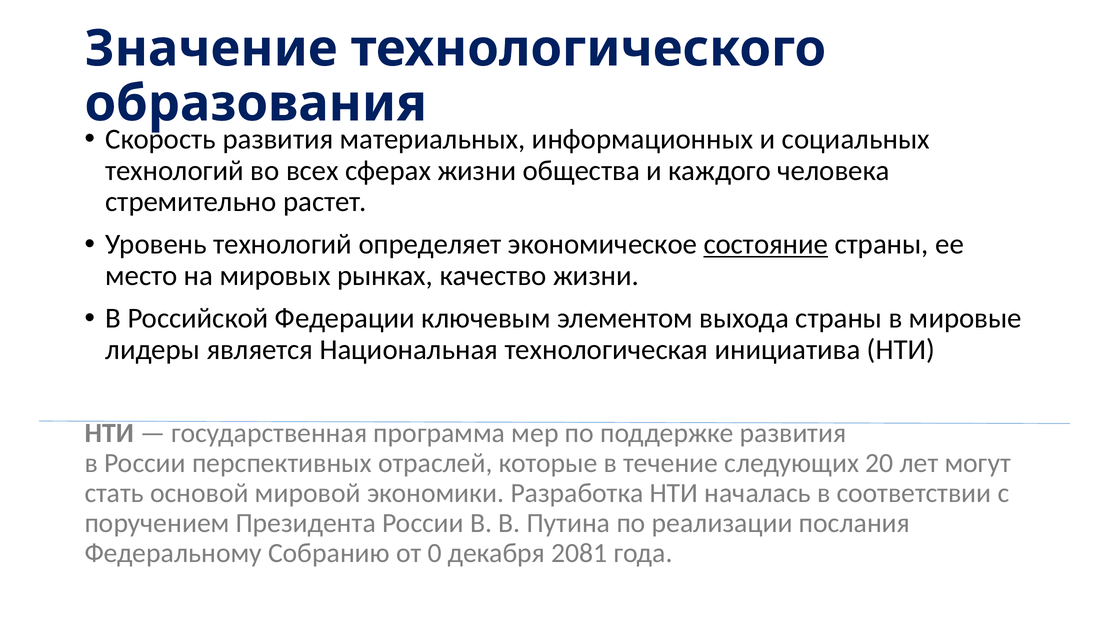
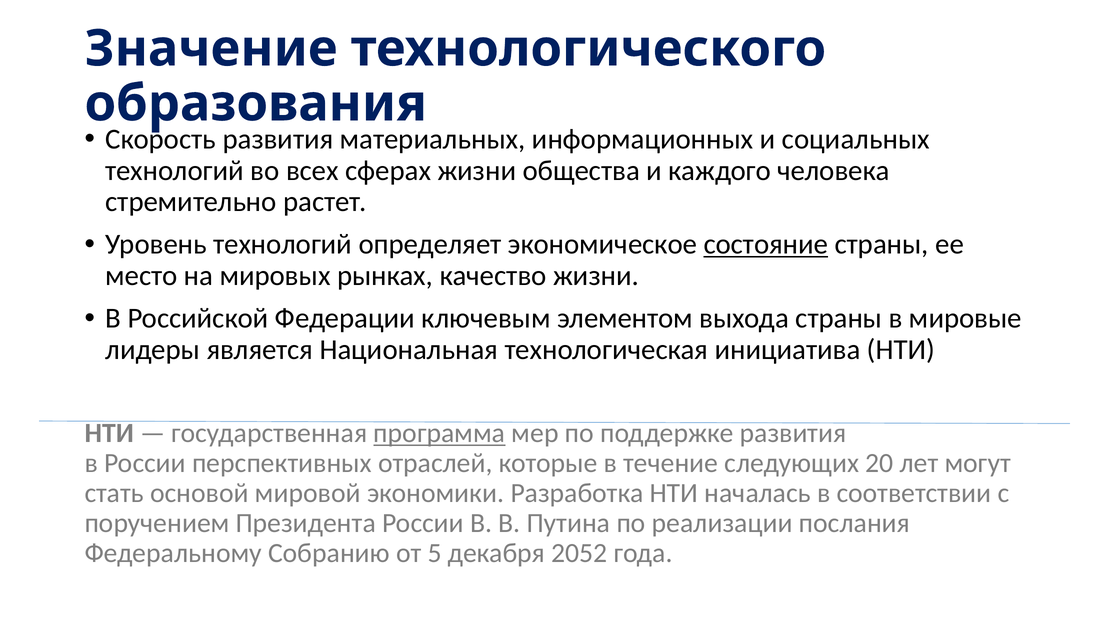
программа underline: none -> present
0: 0 -> 5
2081: 2081 -> 2052
